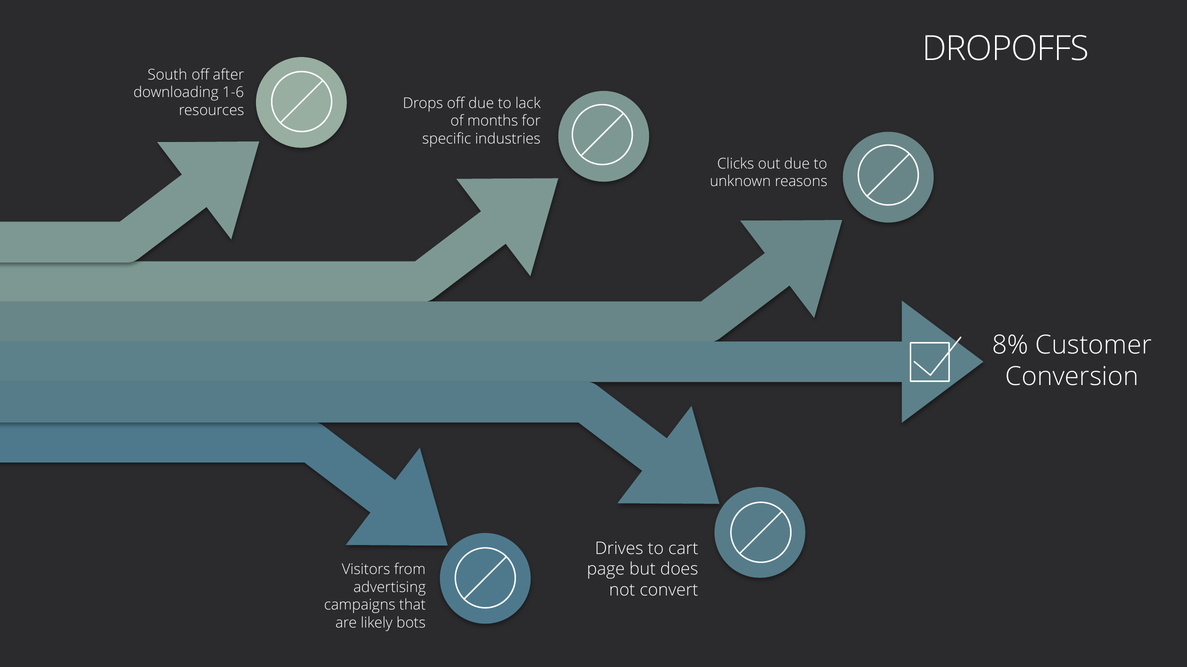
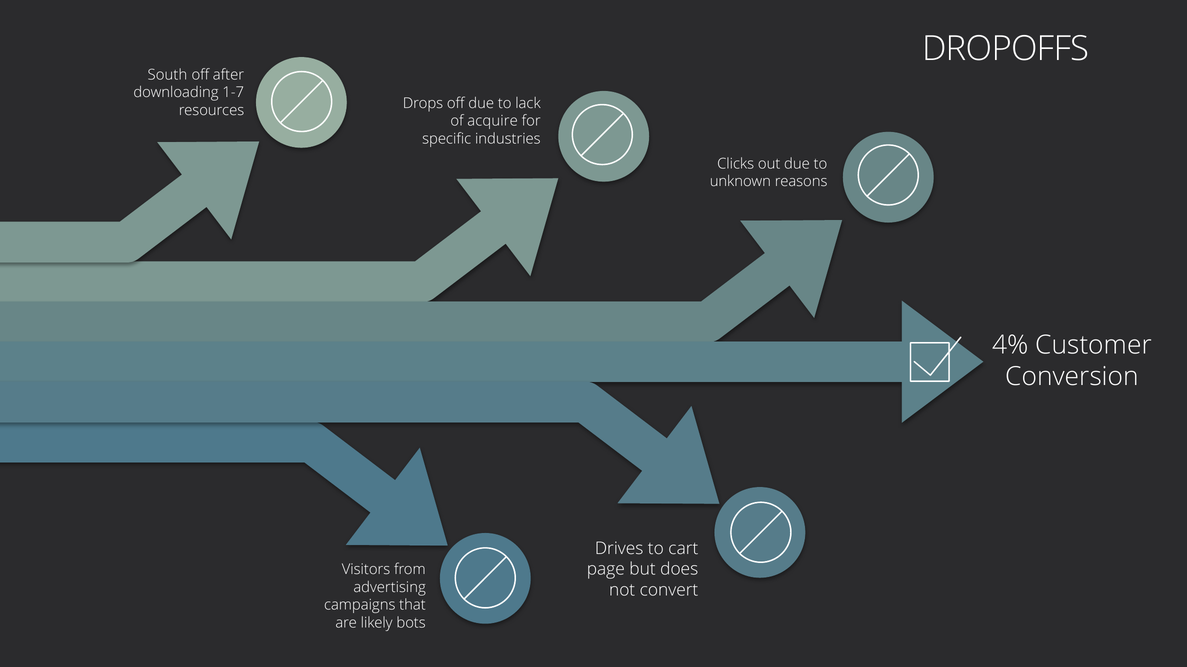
1-6: 1-6 -> 1-7
months: months -> acquire
8%: 8% -> 4%
